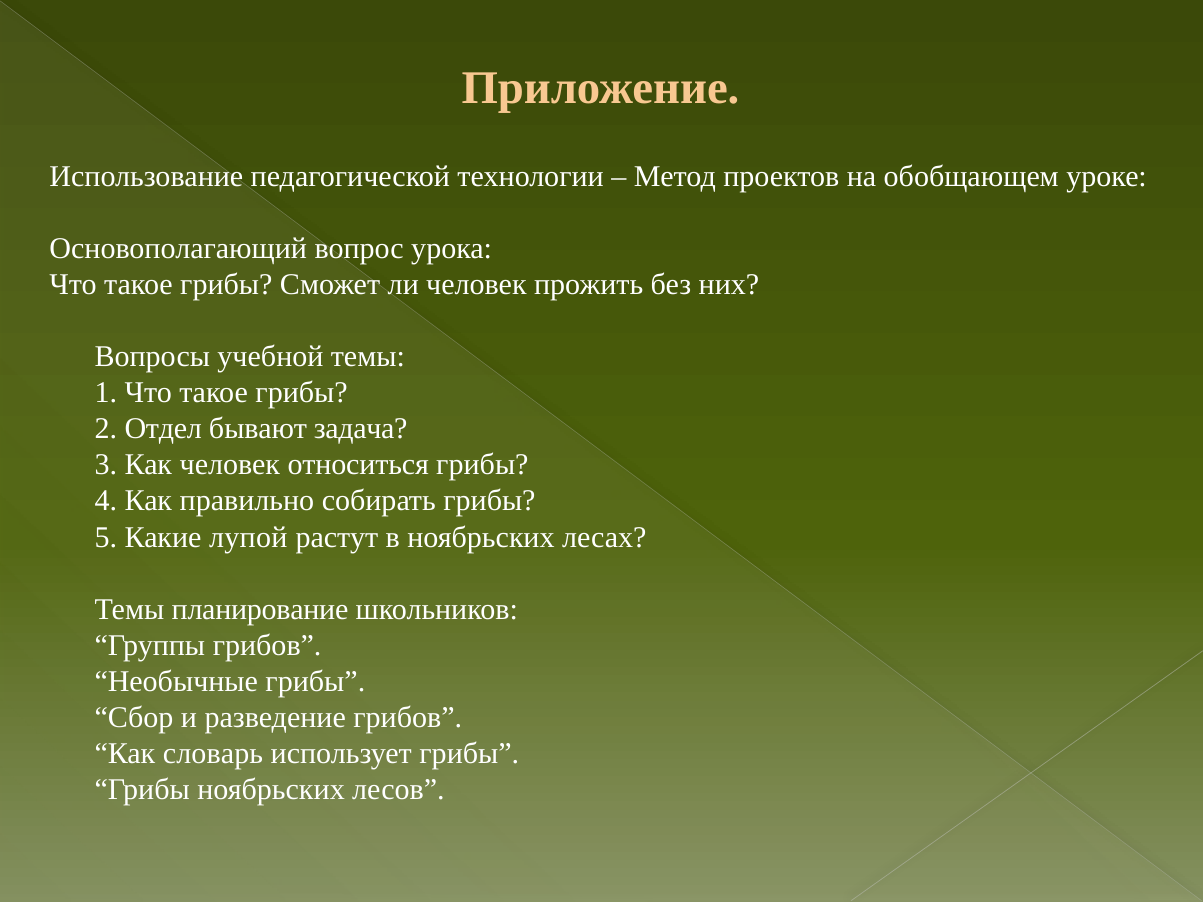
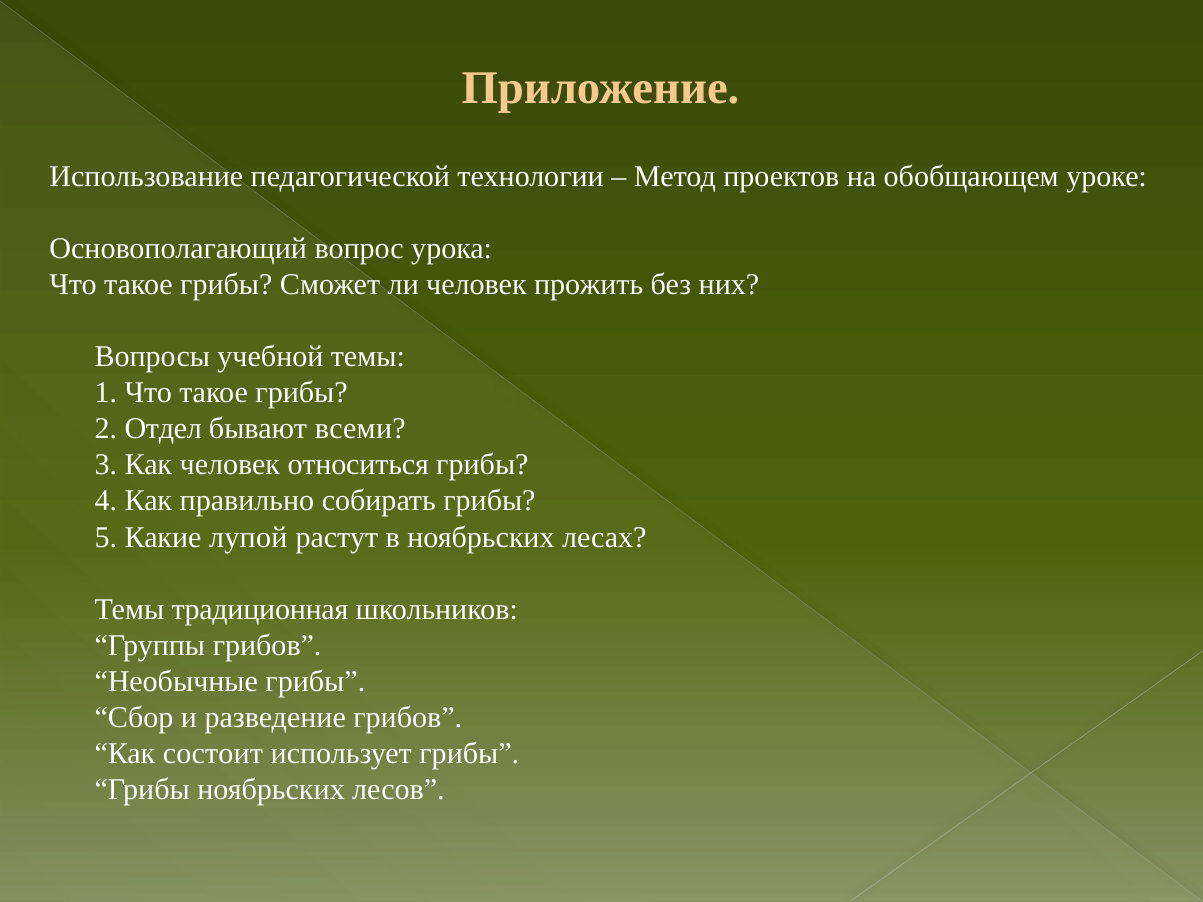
задача: задача -> всеми
планирование: планирование -> традиционная
словарь: словарь -> состоит
